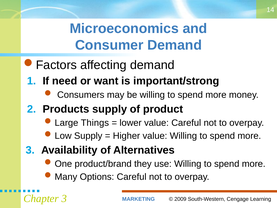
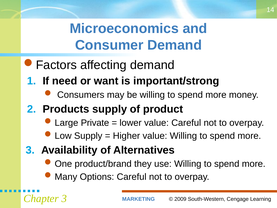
Things: Things -> Private
